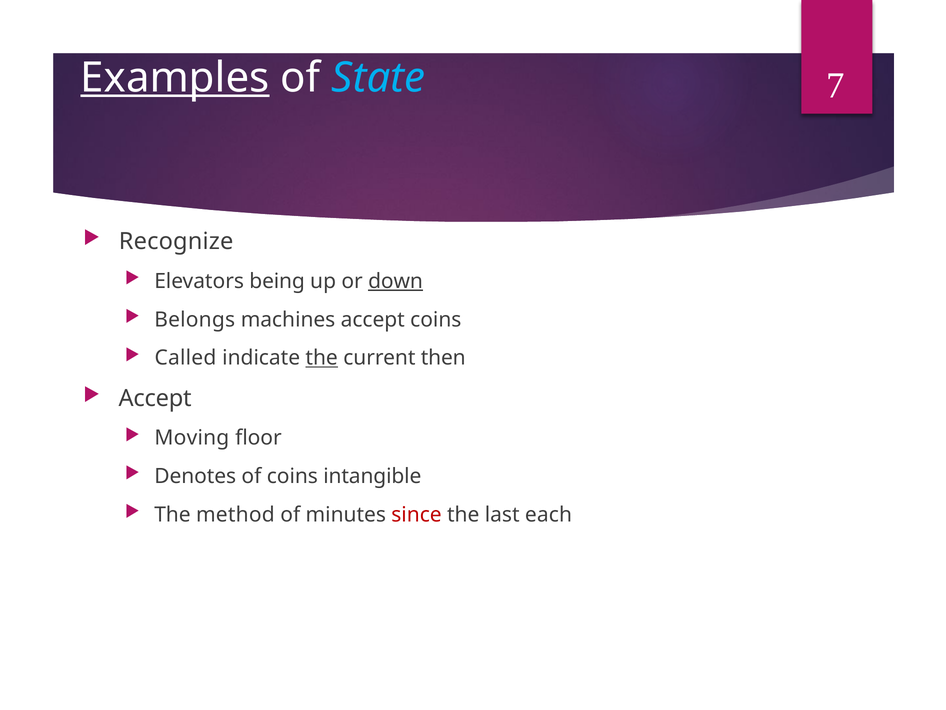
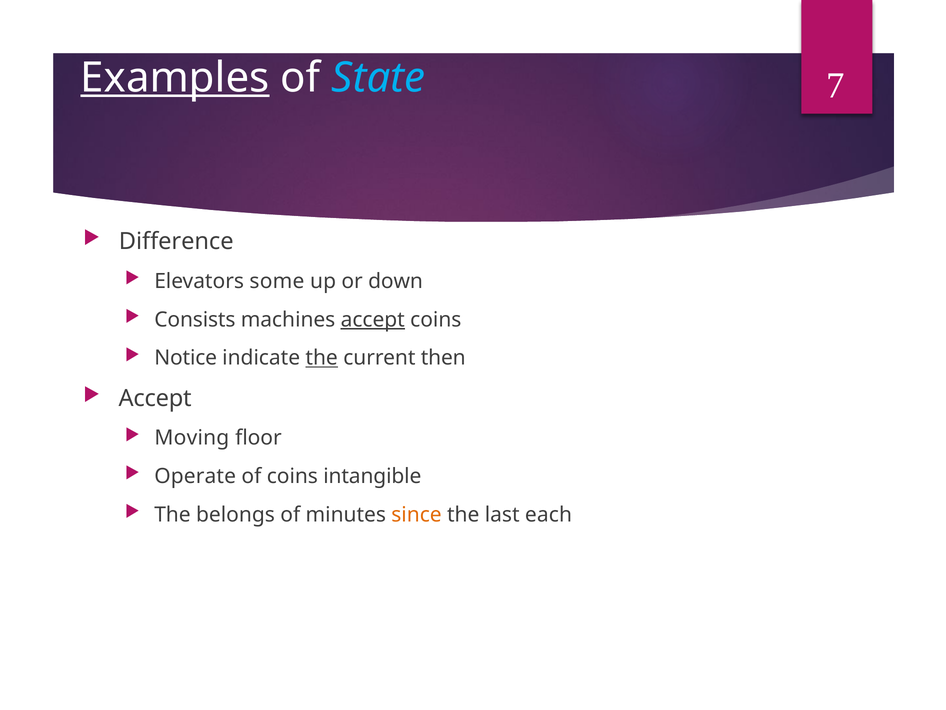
Recognize: Recognize -> Difference
being: being -> some
down underline: present -> none
Belongs: Belongs -> Consists
accept at (373, 319) underline: none -> present
Called: Called -> Notice
Denotes: Denotes -> Operate
method: method -> belongs
since colour: red -> orange
